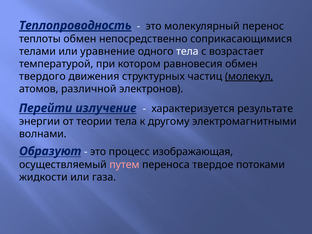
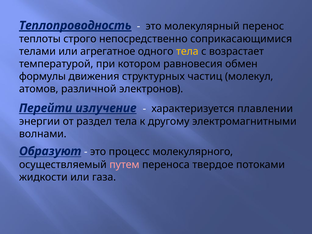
теплоты обмен: обмен -> строго
уравнение: уравнение -> агрегатное
тела at (187, 51) colour: white -> yellow
твердого: твердого -> формулы
молекул underline: present -> none
результате: результате -> плавлении
теории: теории -> раздел
изображающая: изображающая -> молекулярного
